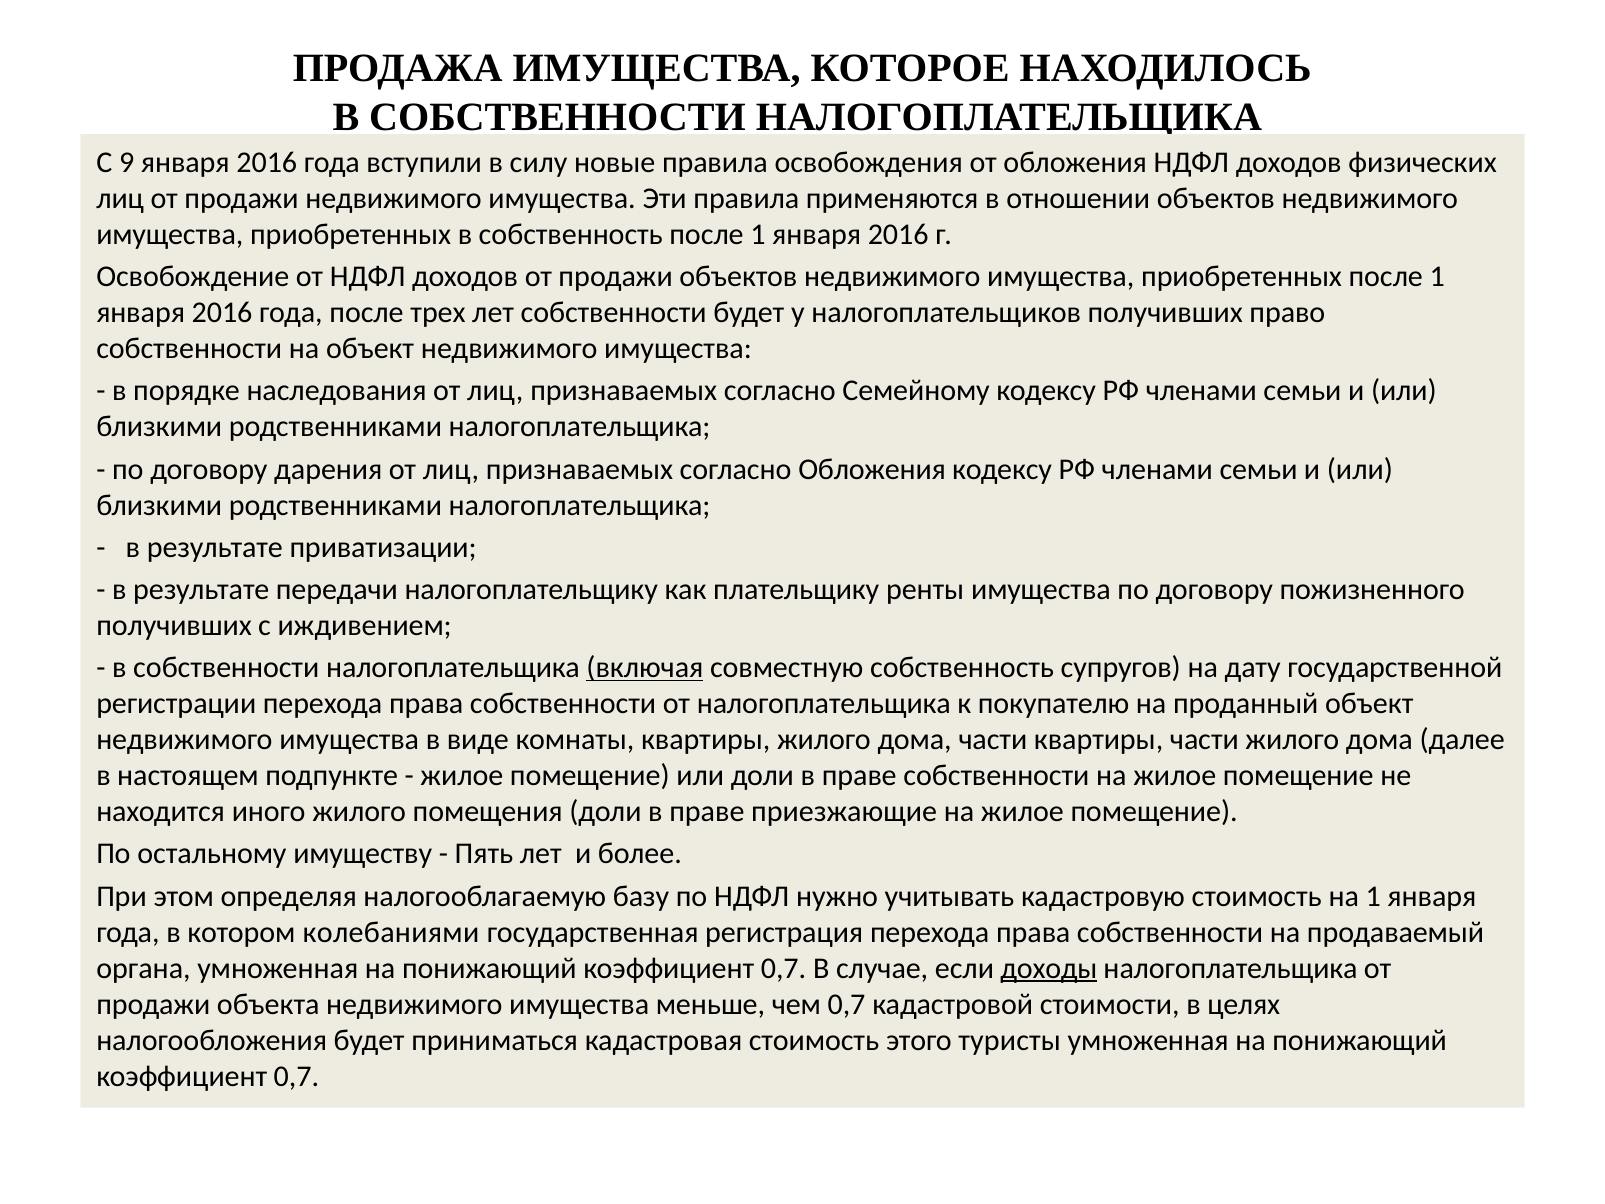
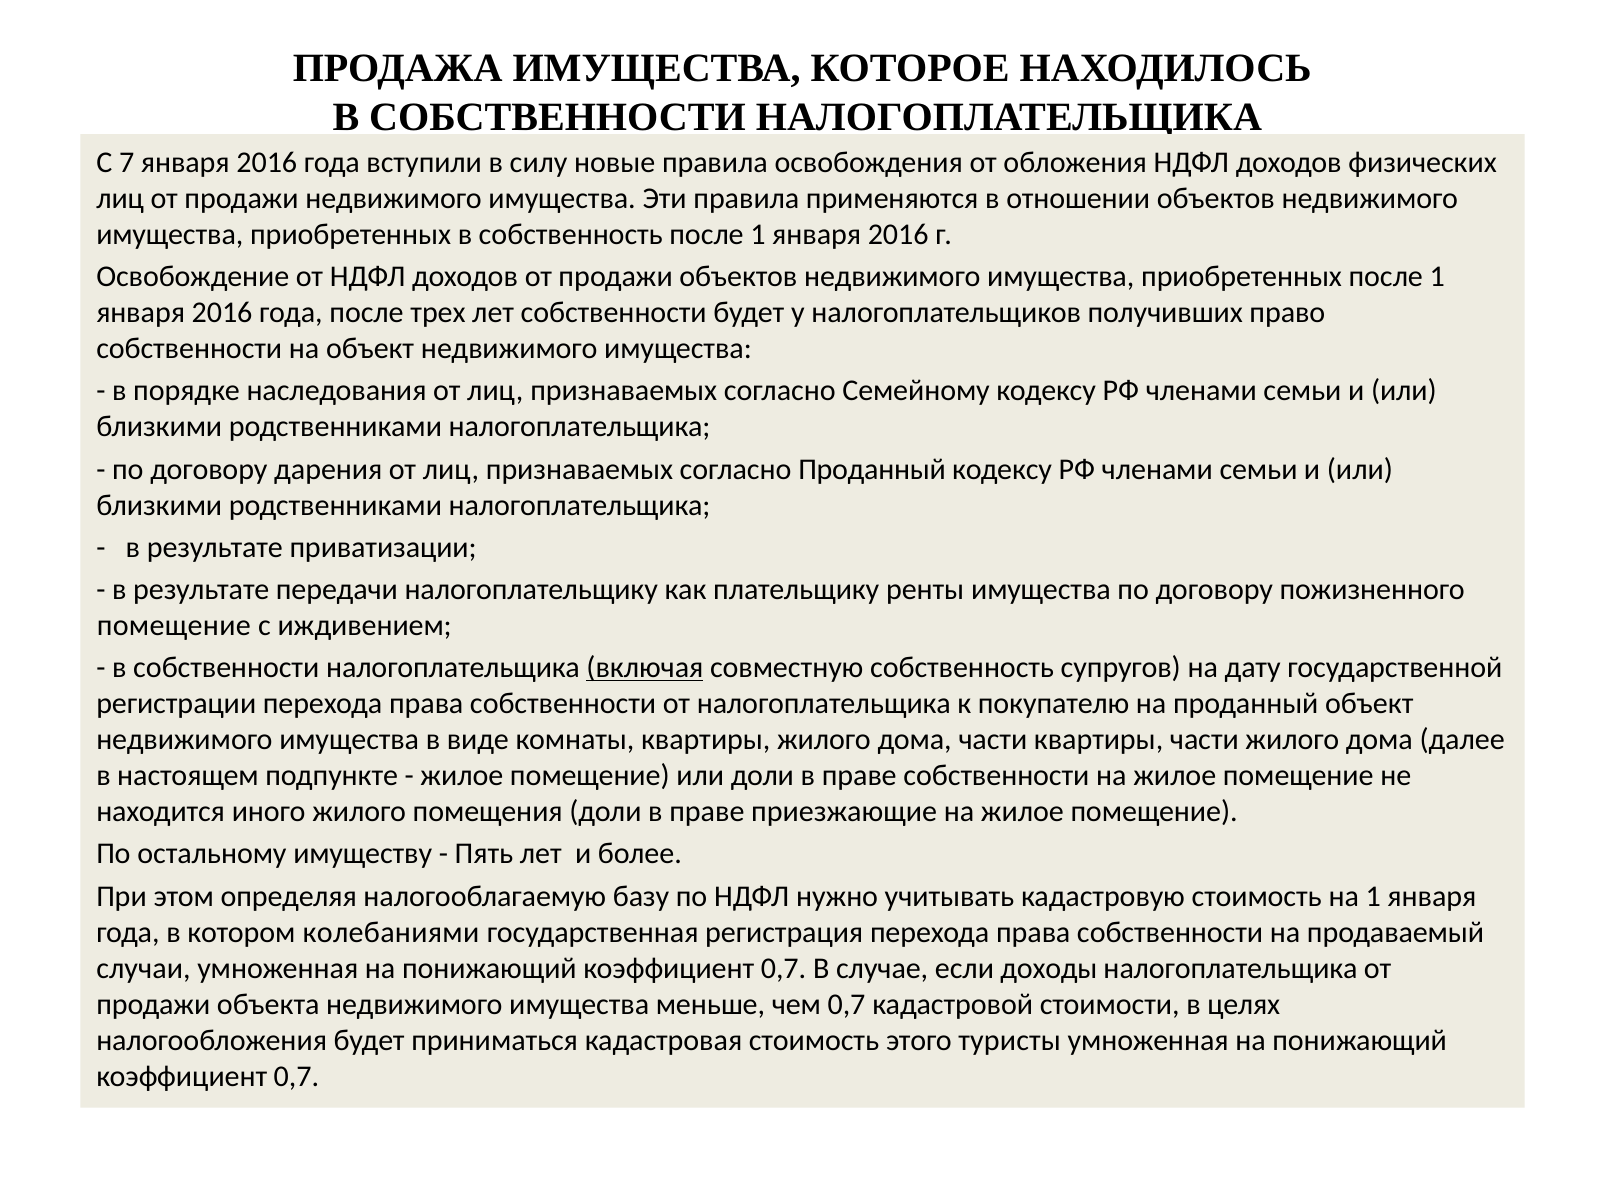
9: 9 -> 7
согласно Обложения: Обложения -> Проданный
получивших at (174, 625): получивших -> помещение
органа: органа -> случаи
доходы underline: present -> none
